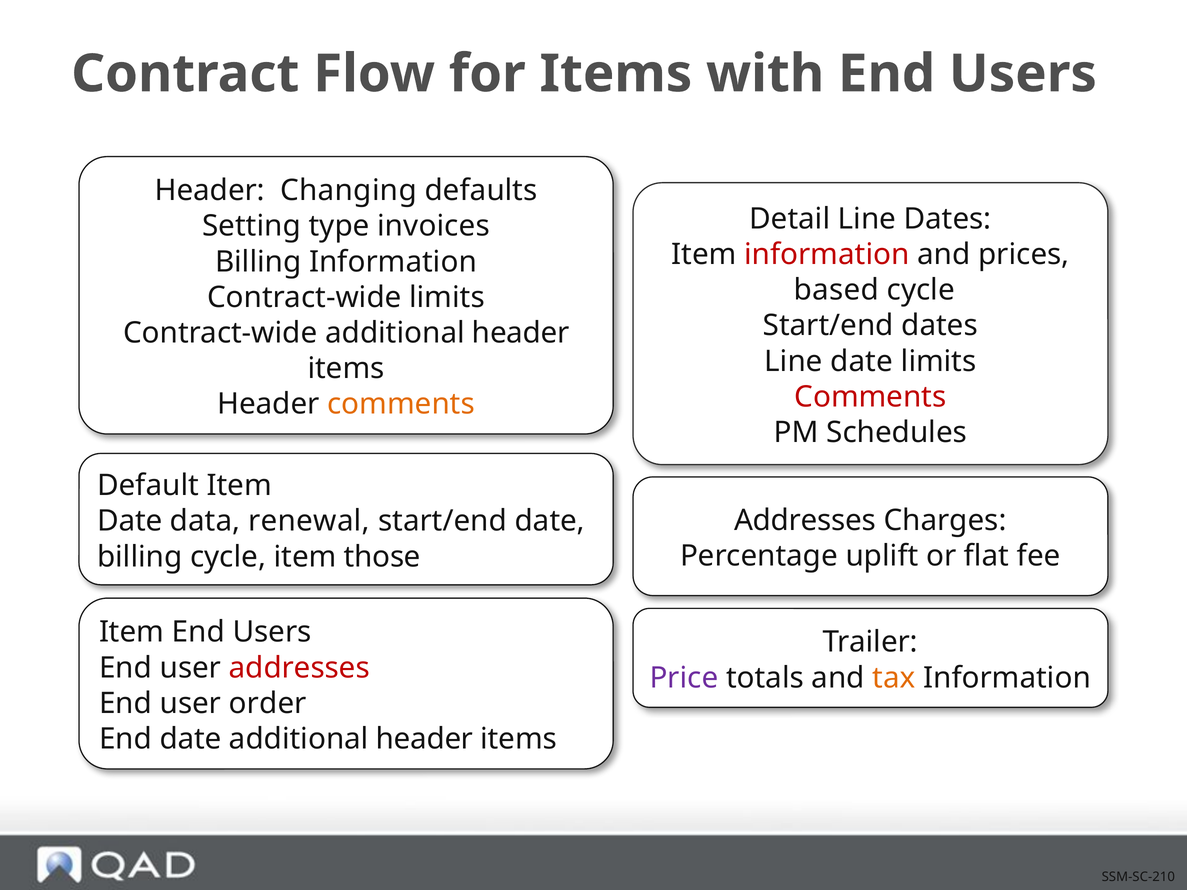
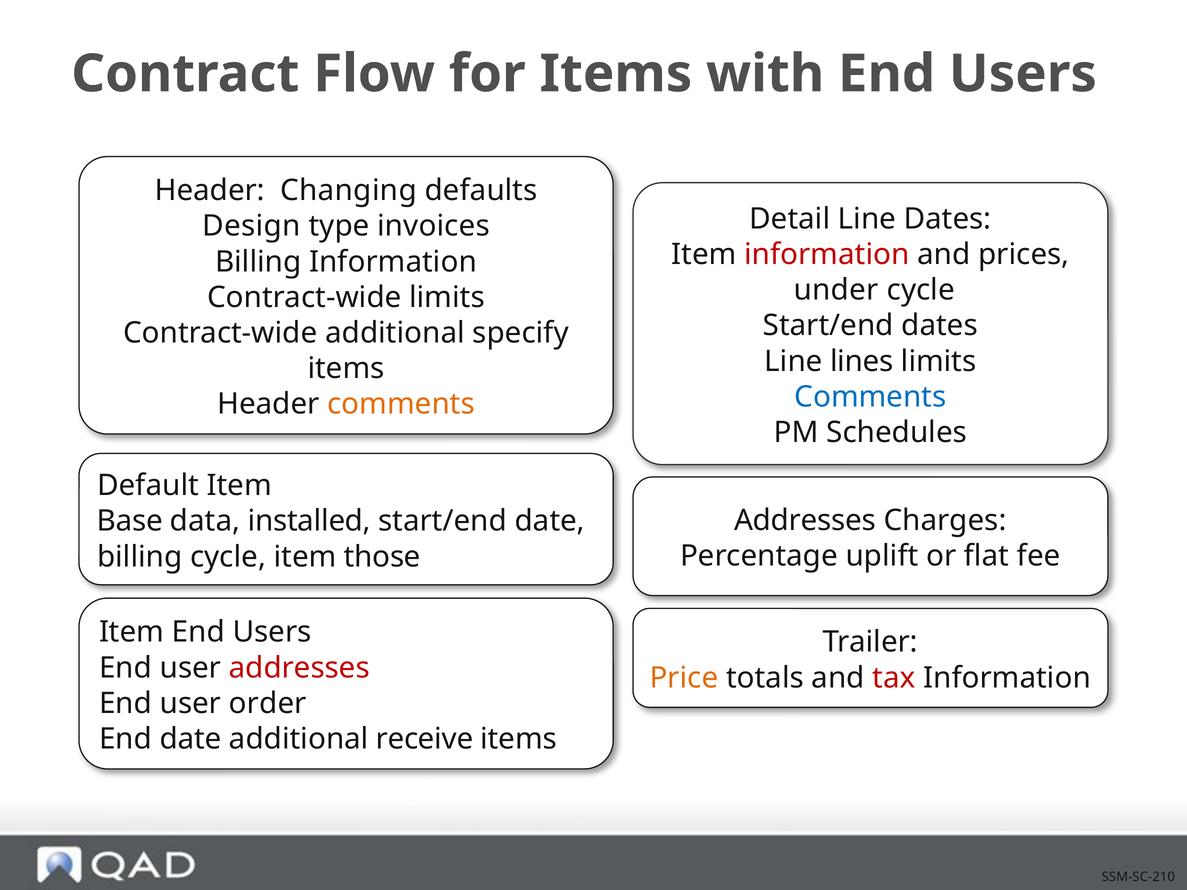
Setting: Setting -> Design
based: based -> under
Contract-wide additional header: header -> specify
Line date: date -> lines
Comments at (870, 397) colour: red -> blue
Date at (130, 521): Date -> Base
renewal: renewal -> installed
Price colour: purple -> orange
tax colour: orange -> red
header at (424, 739): header -> receive
